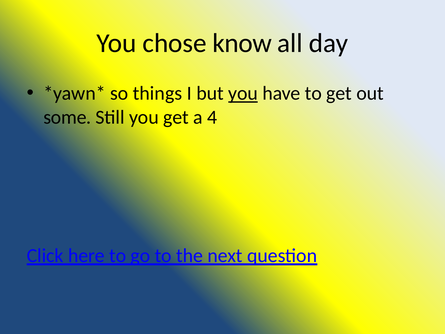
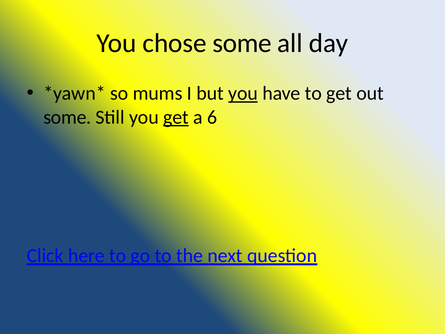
chose know: know -> some
things: things -> mums
get at (176, 117) underline: none -> present
4: 4 -> 6
